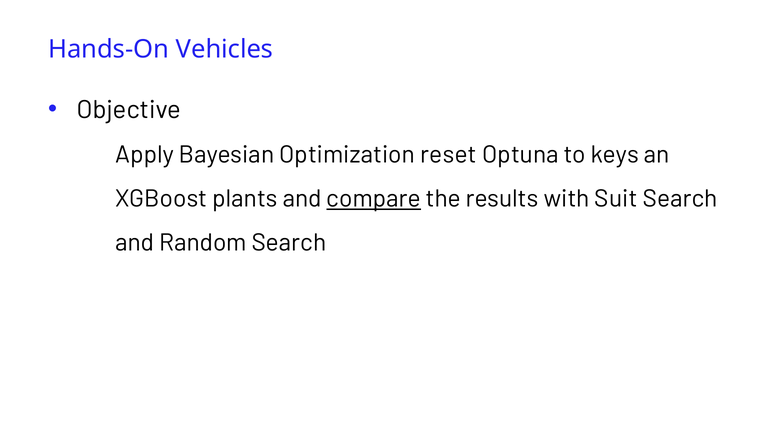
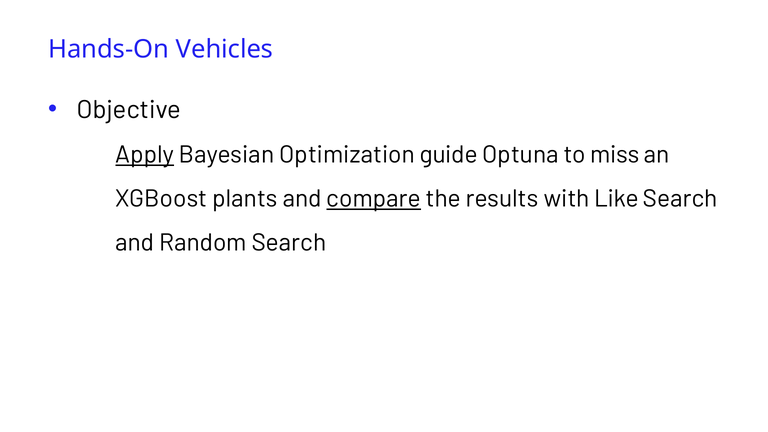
Apply underline: none -> present
reset: reset -> guide
keys: keys -> miss
Suit: Suit -> Like
